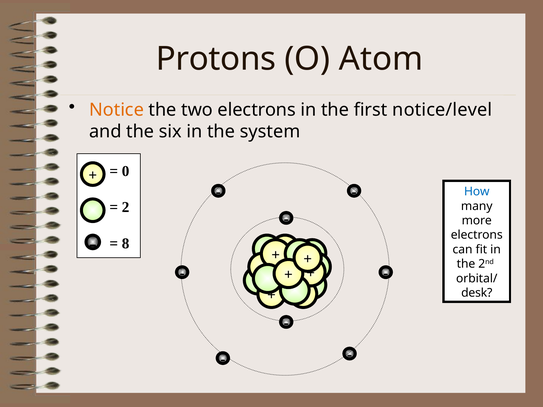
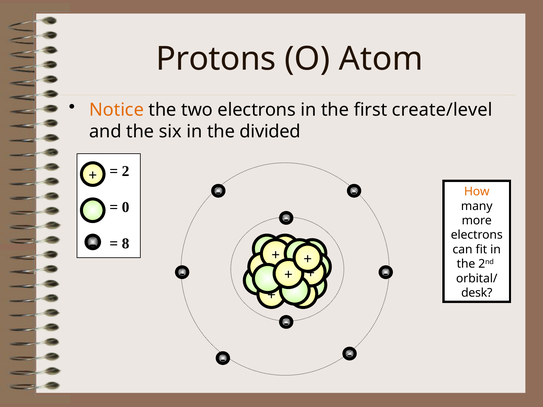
notice/level: notice/level -> create/level
system: system -> divided
0: 0 -> 2
How colour: blue -> orange
2: 2 -> 0
